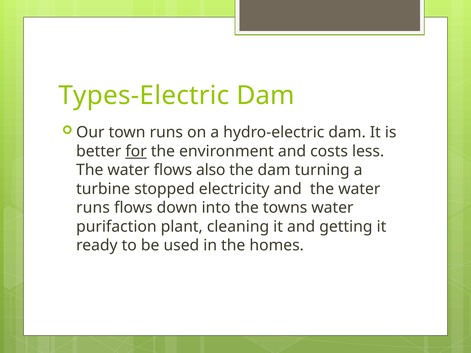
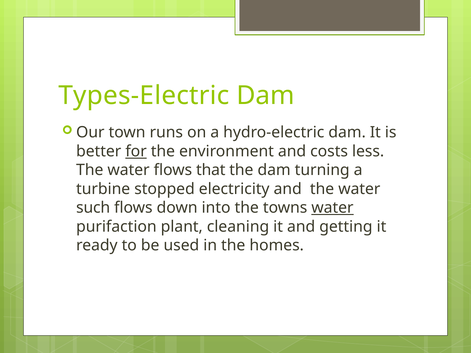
also: also -> that
runs at (93, 208): runs -> such
water at (332, 208) underline: none -> present
